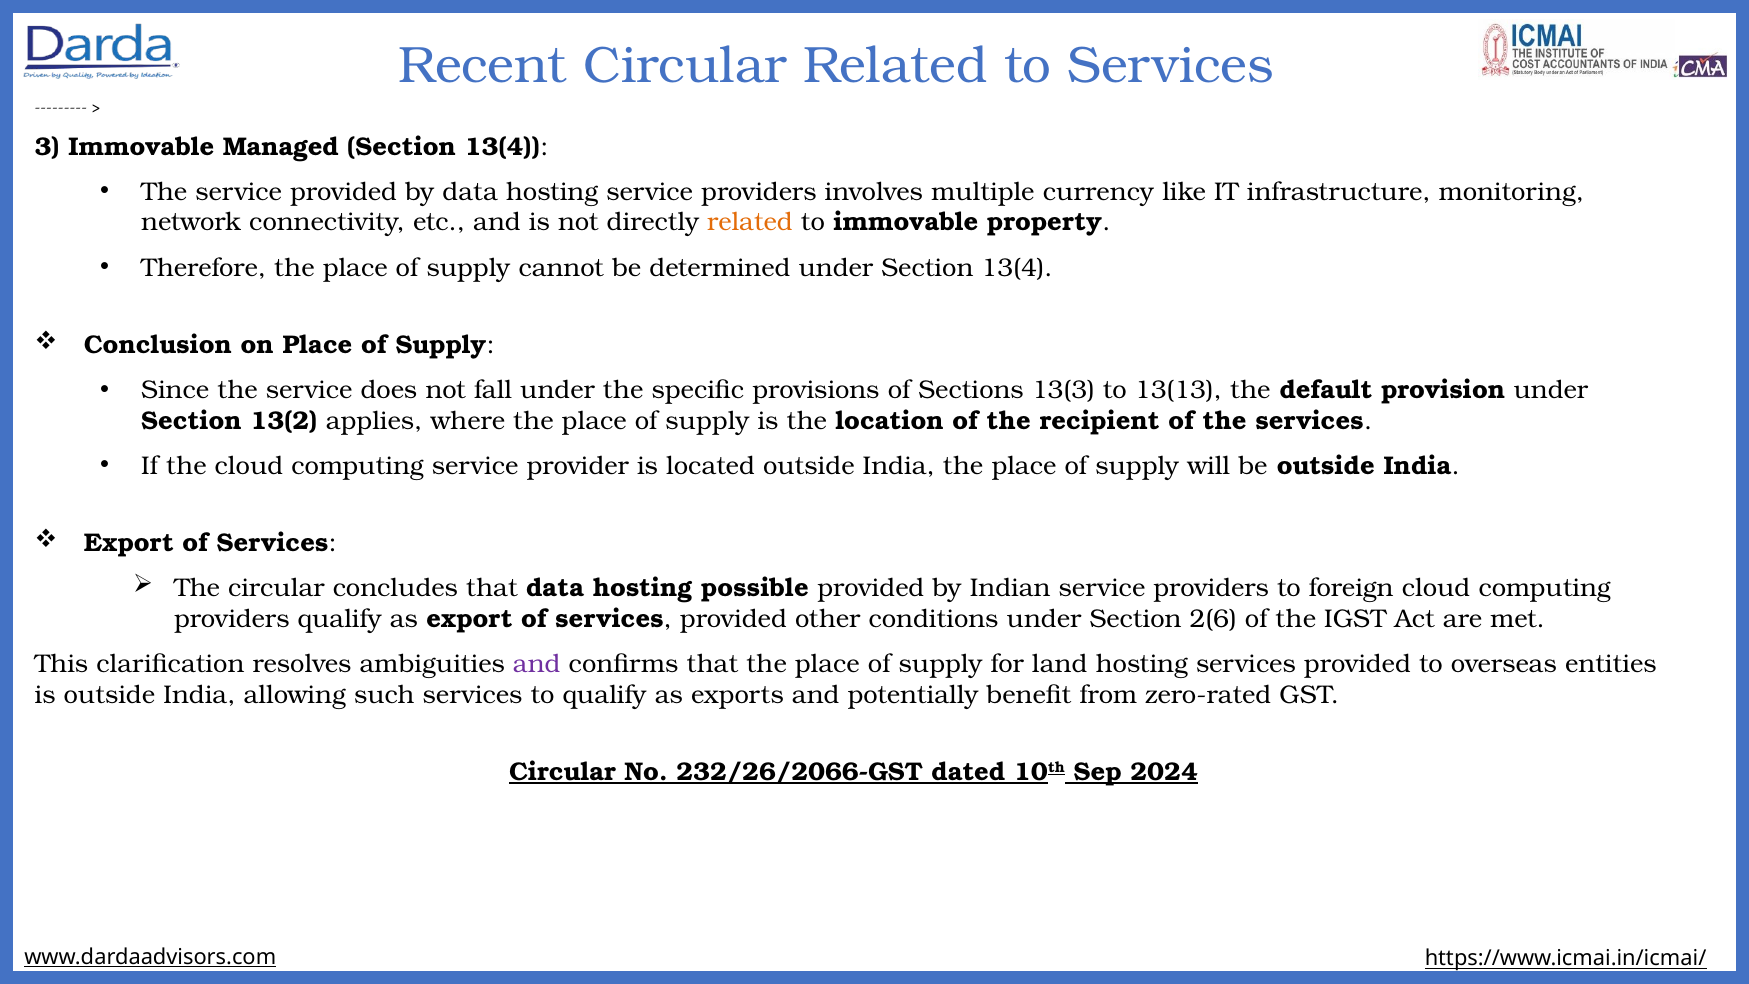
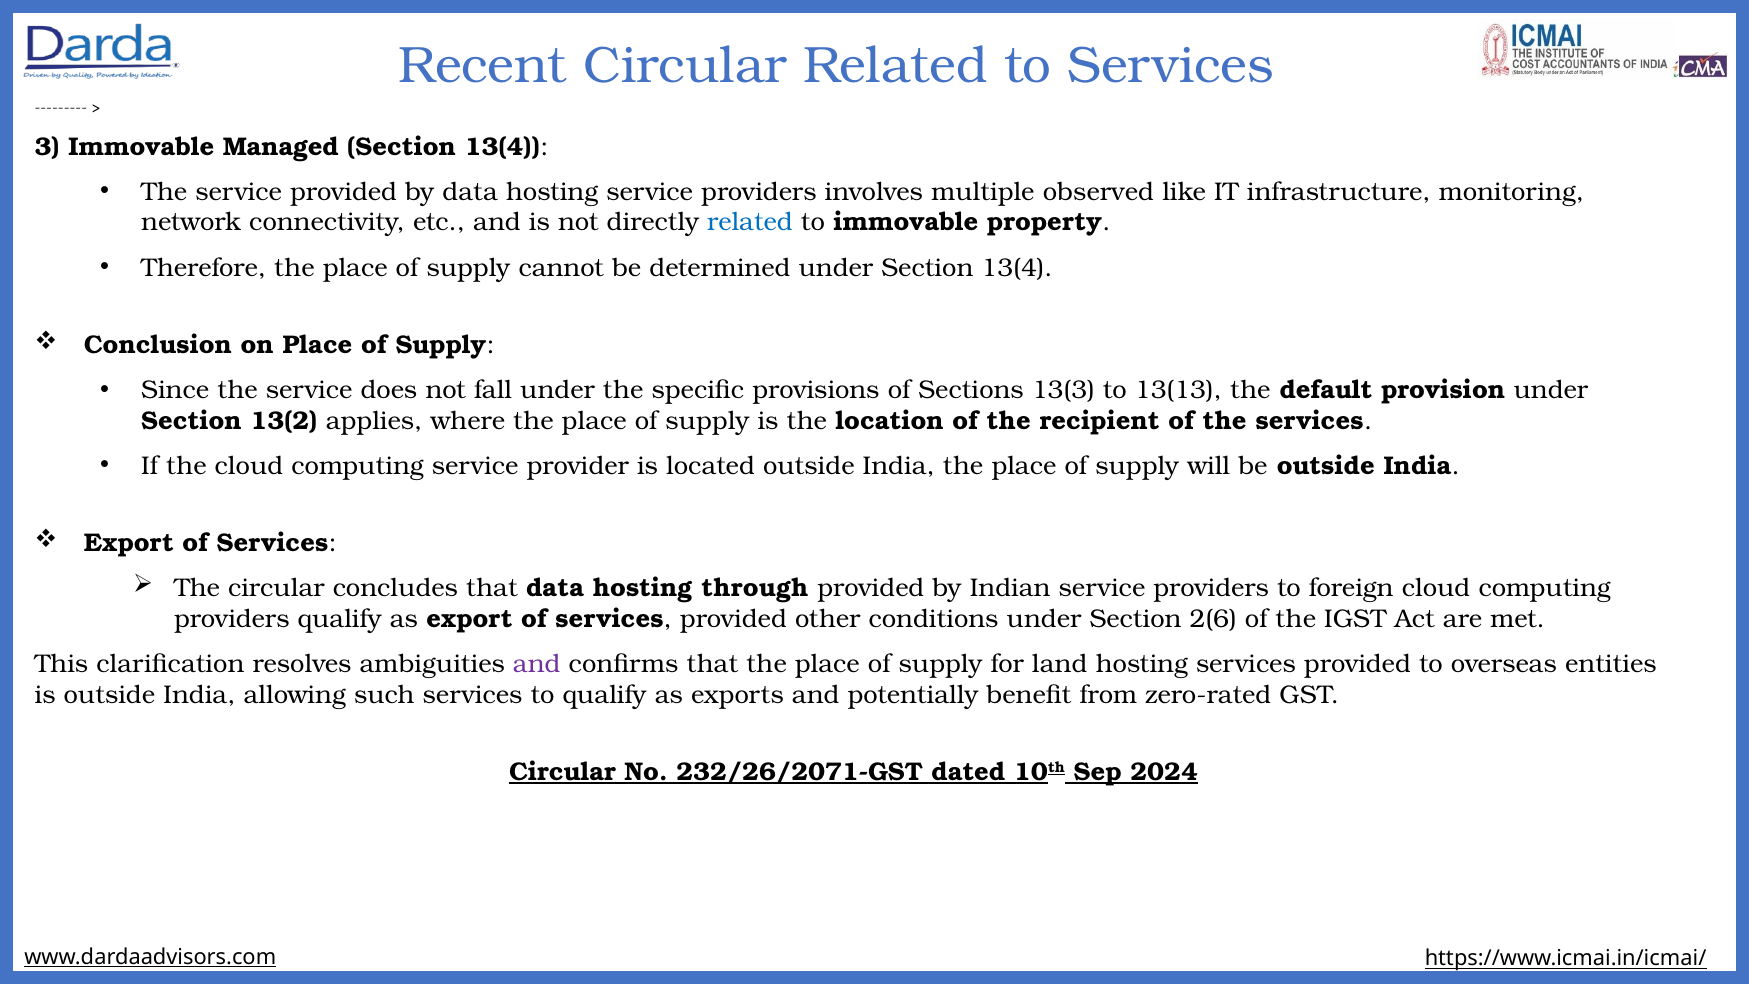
currency: currency -> observed
related at (750, 222) colour: orange -> blue
possible: possible -> through
232/26/2066-GST: 232/26/2066-GST -> 232/26/2071-GST
